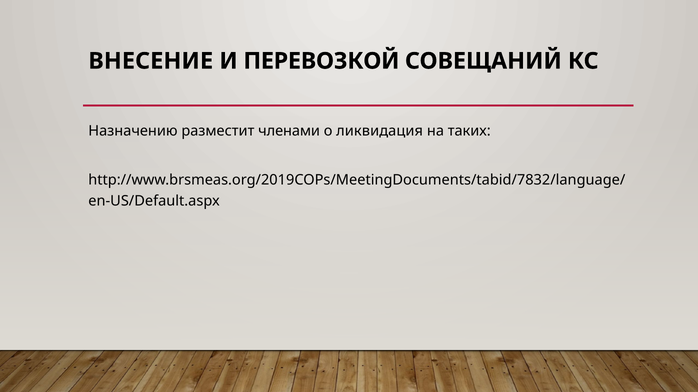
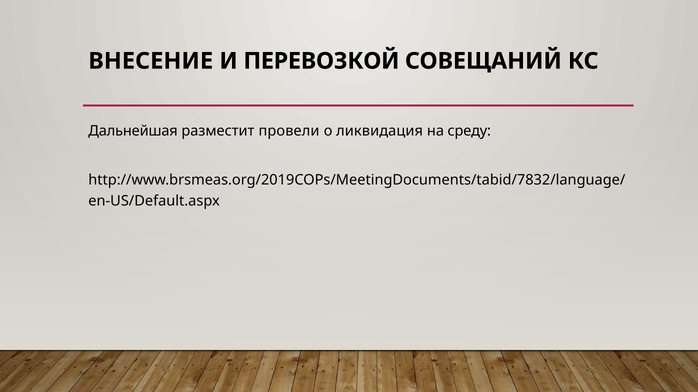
Назначению: Назначению -> Дальнейшая
членами: членами -> провели
таких: таких -> среду
